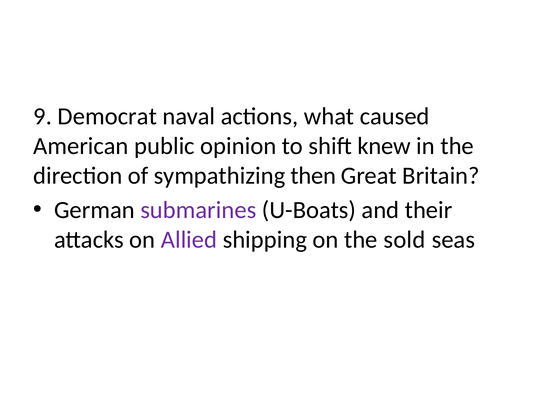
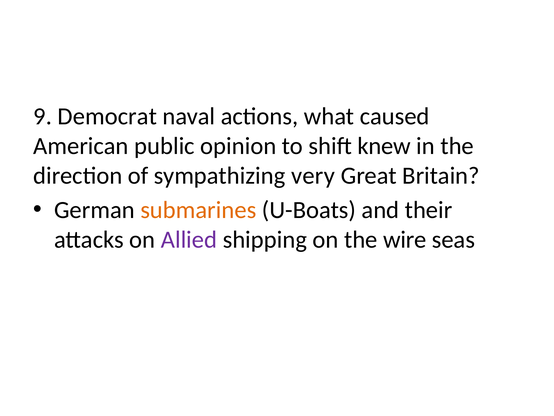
then: then -> very
submarines colour: purple -> orange
sold: sold -> wire
